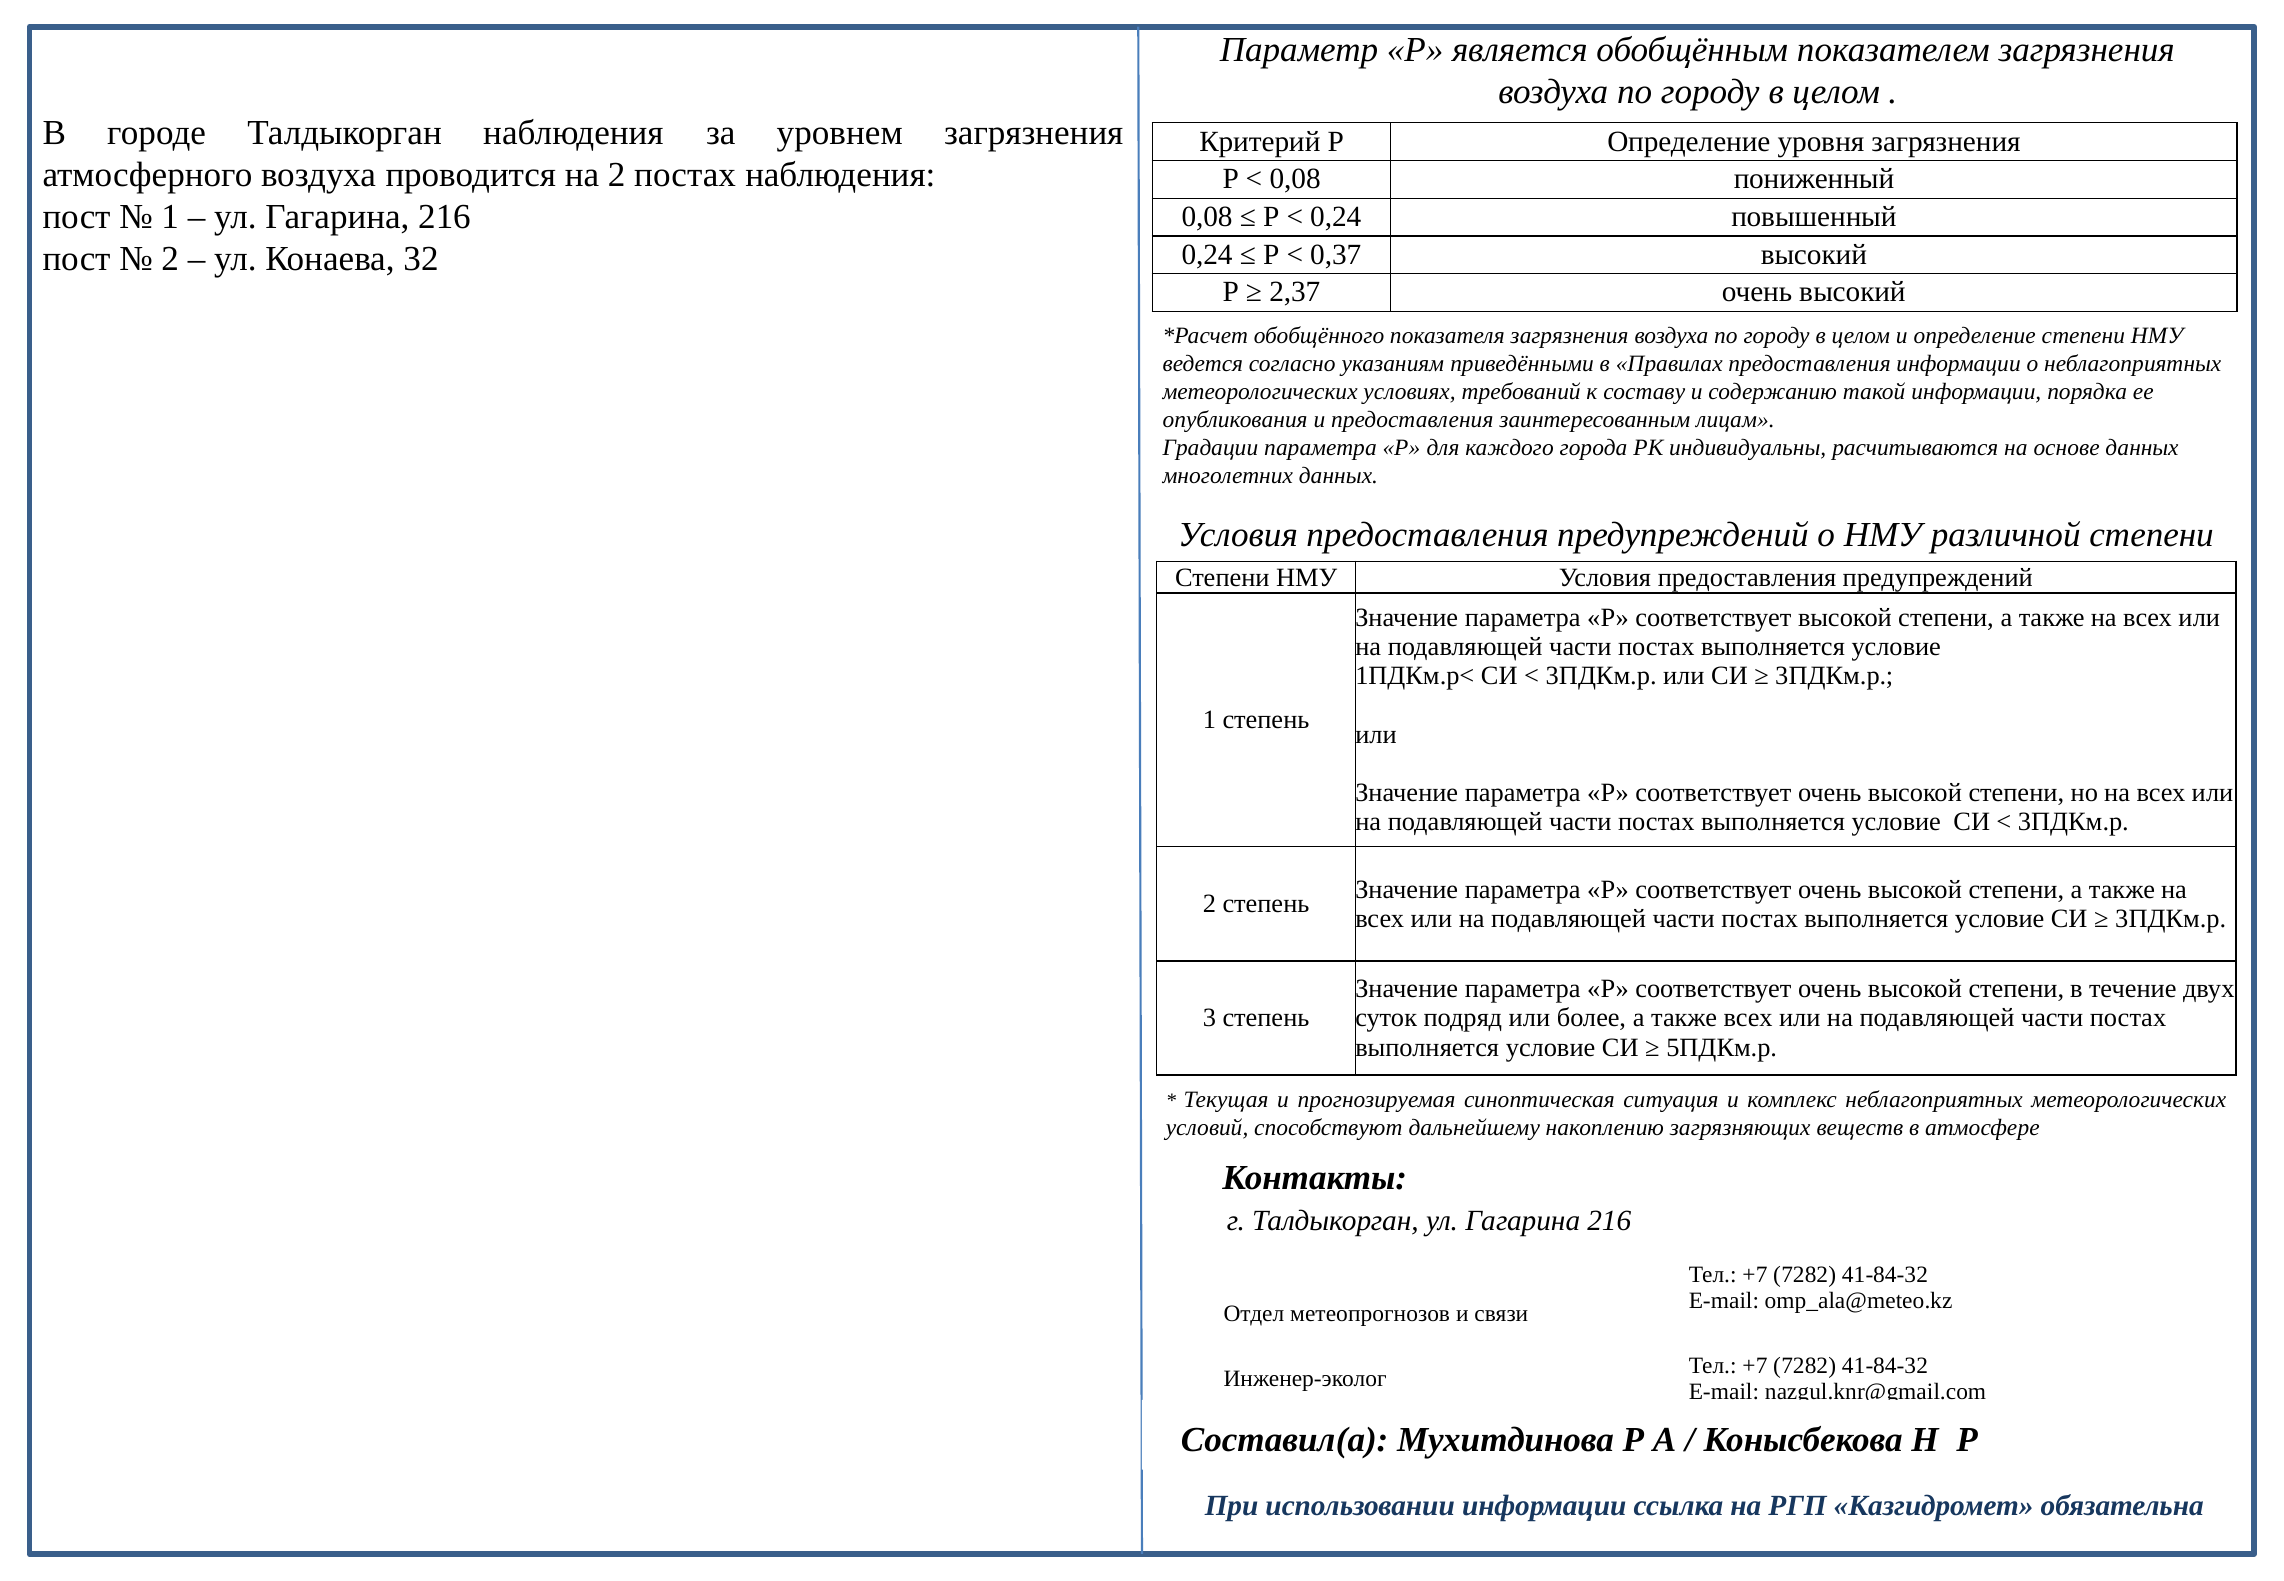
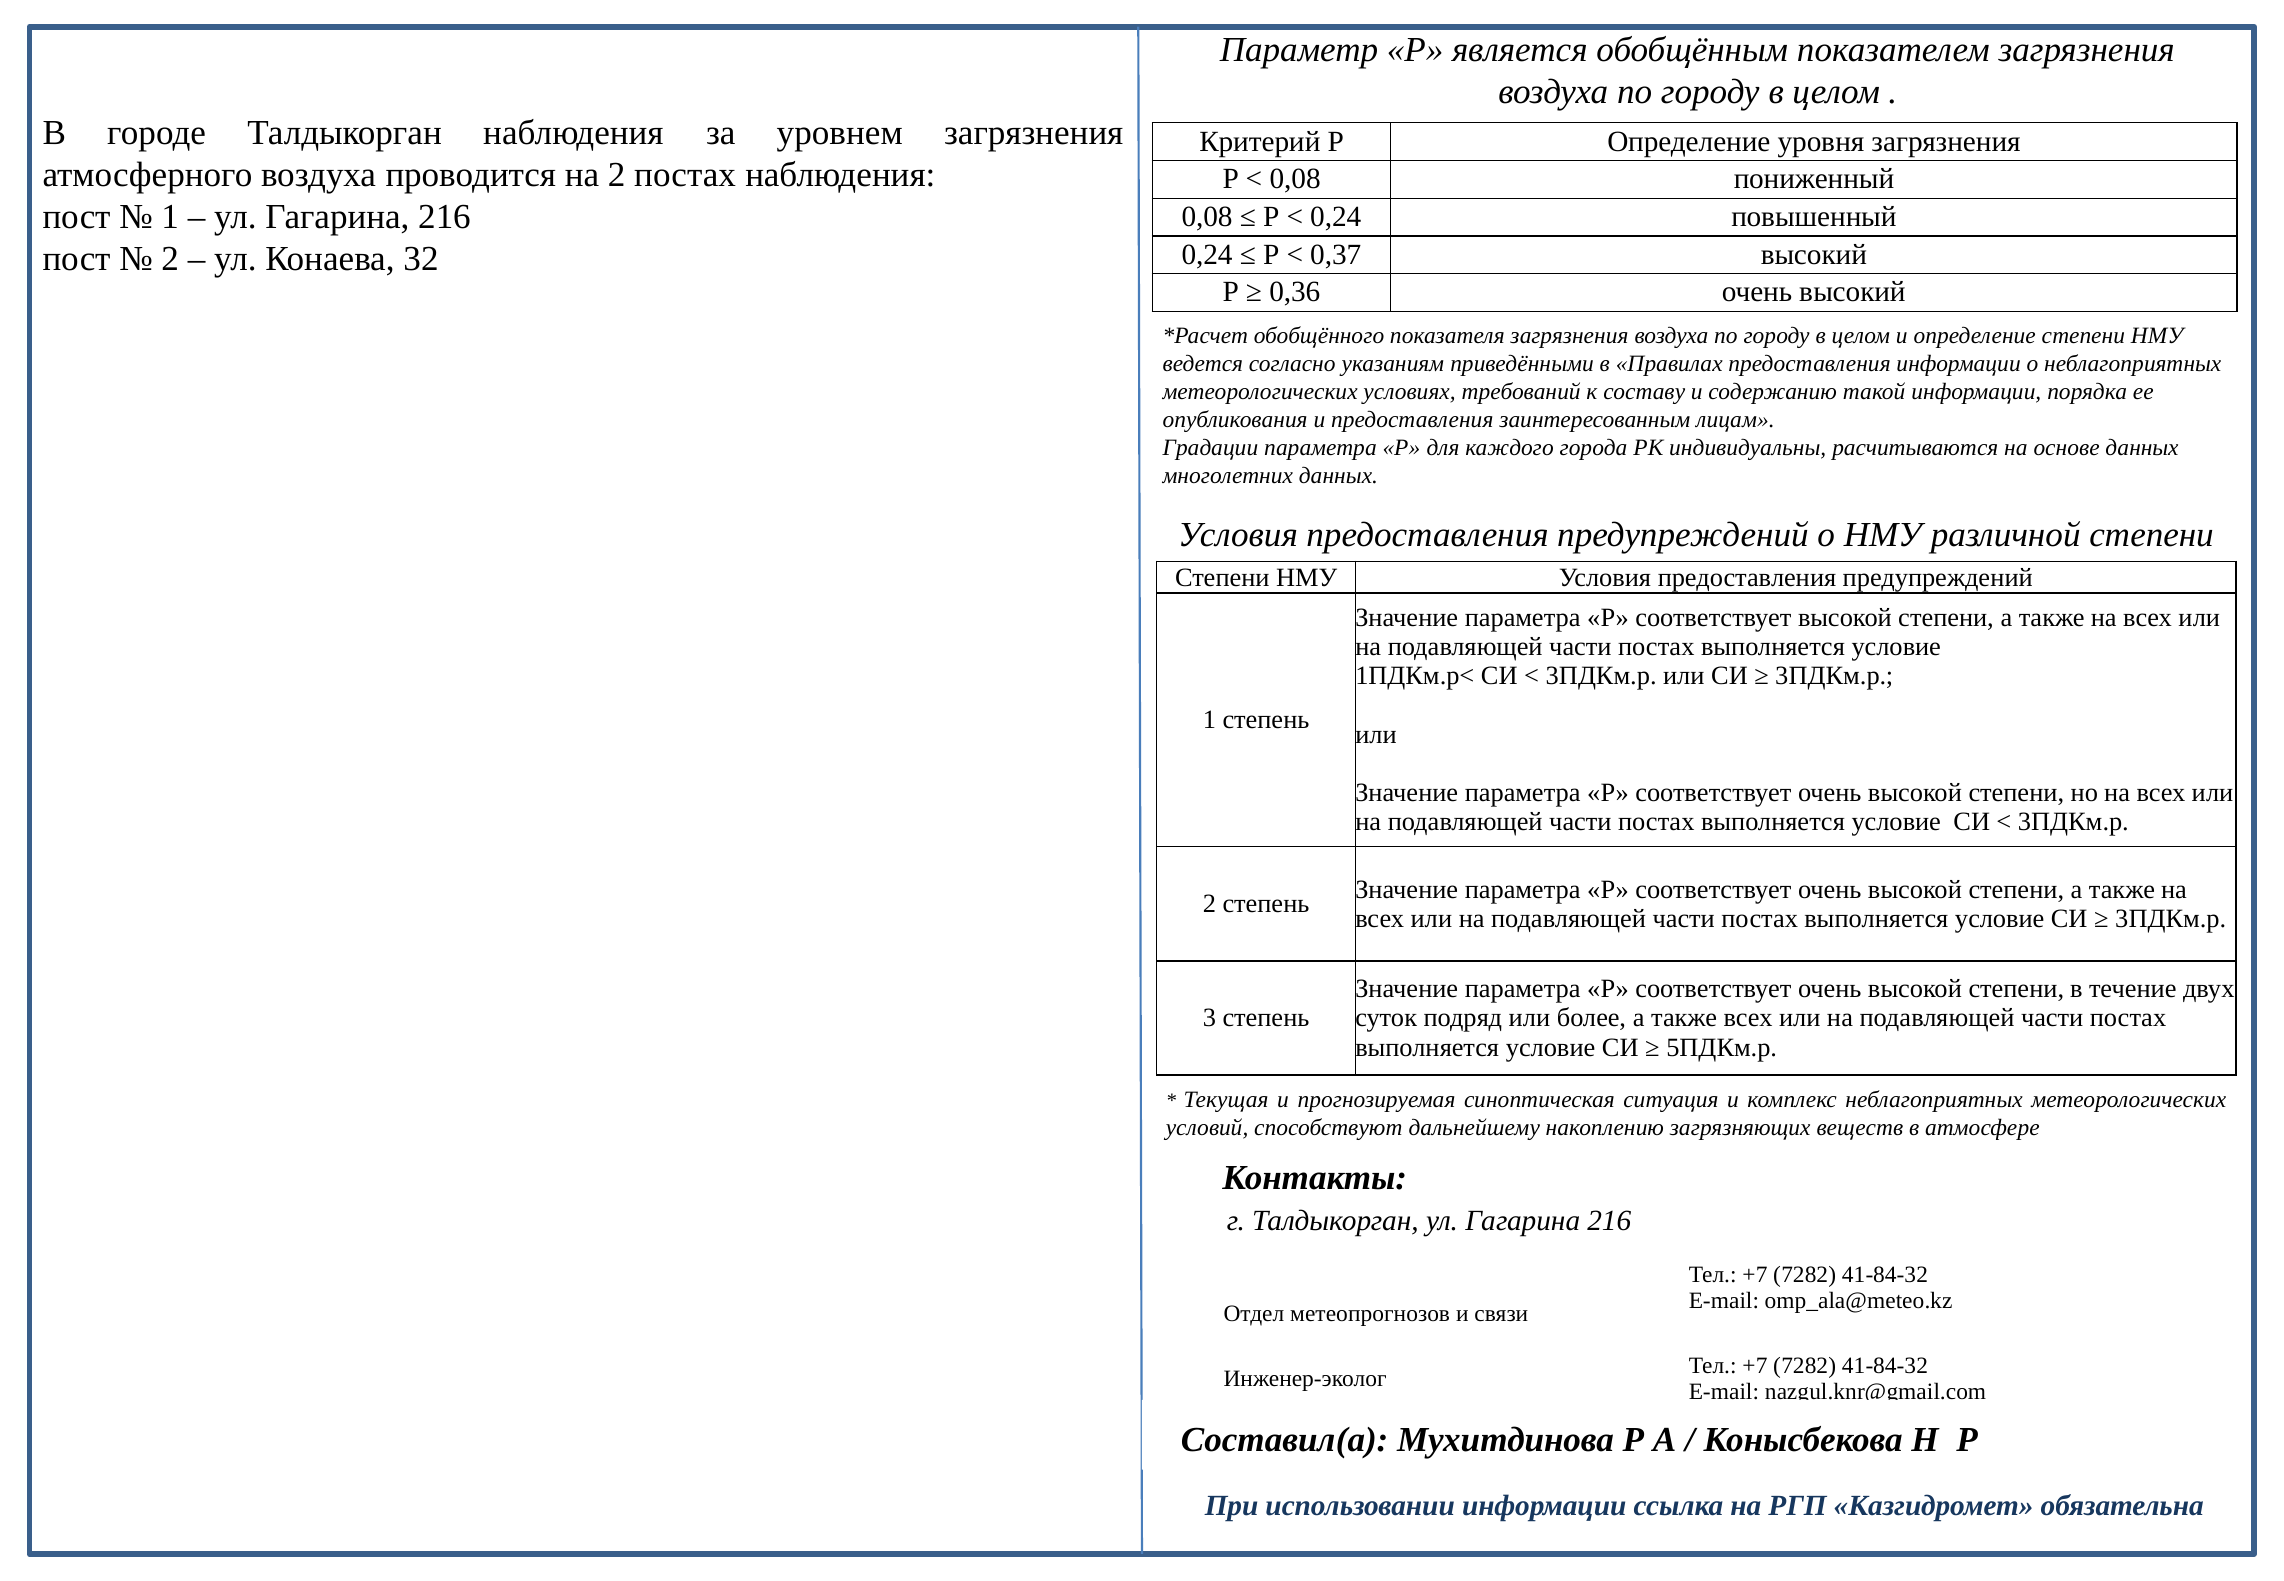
2,37: 2,37 -> 0,36
